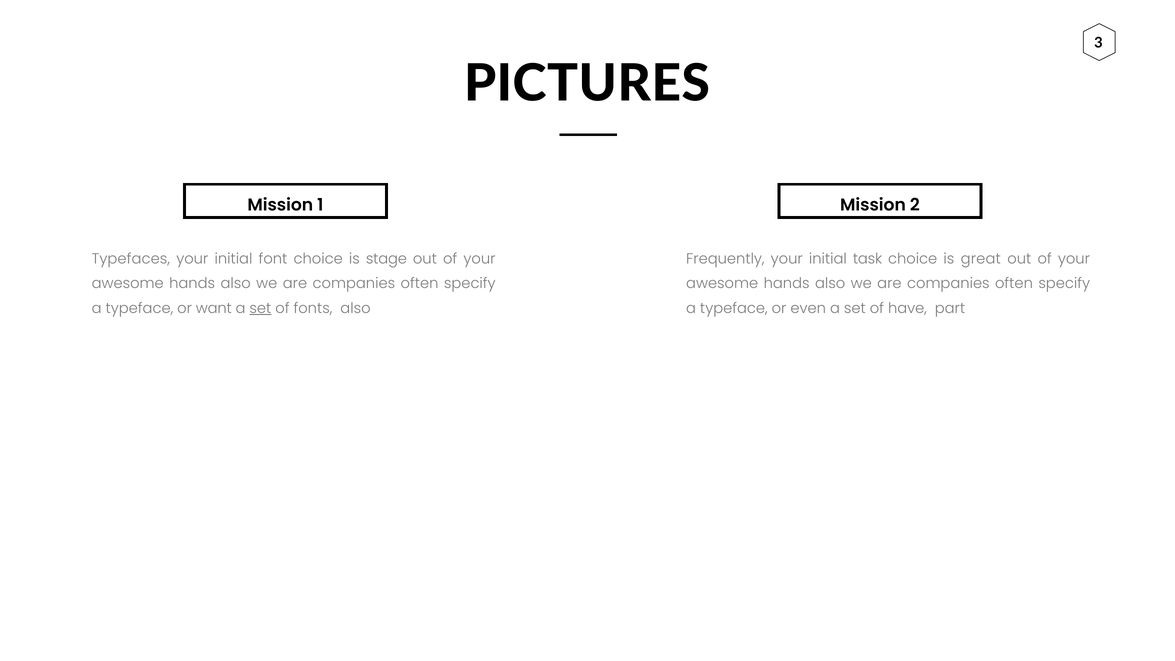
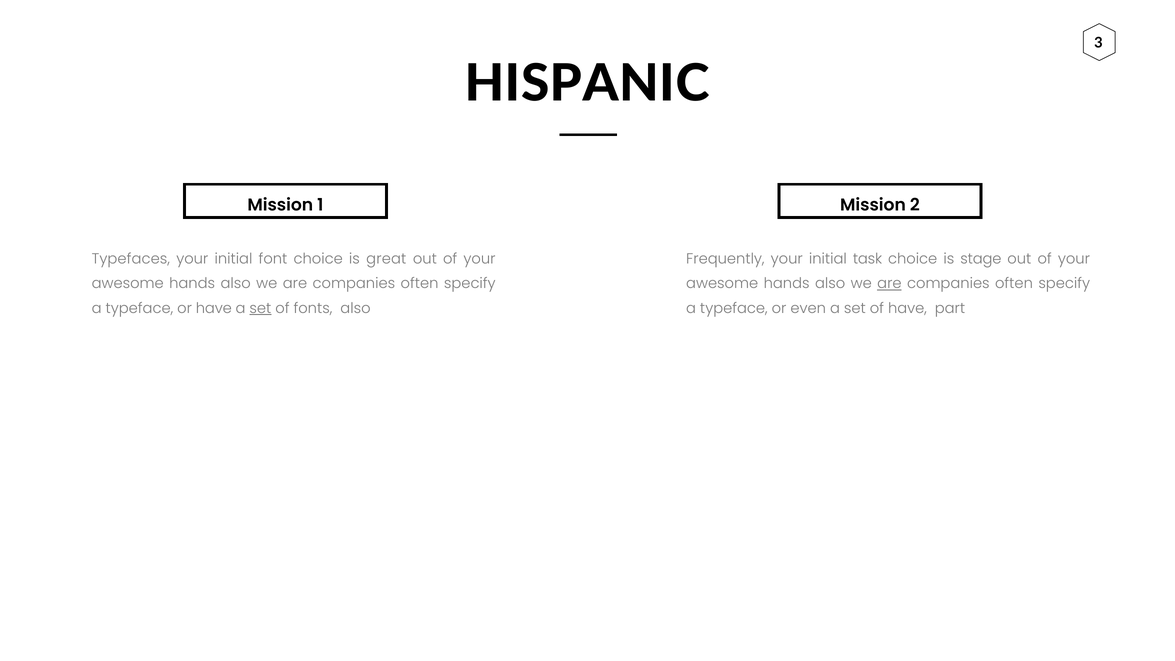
PICTURES: PICTURES -> HISPANIC
stage: stage -> great
great: great -> stage
are at (889, 284) underline: none -> present
or want: want -> have
